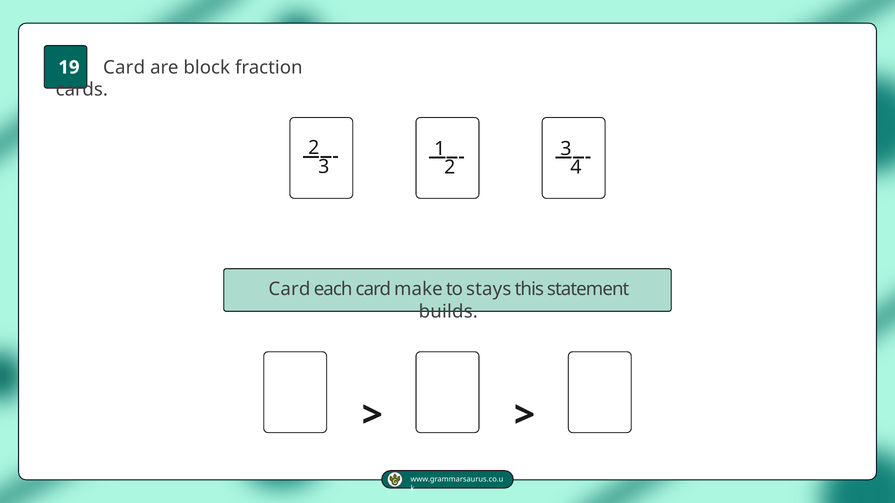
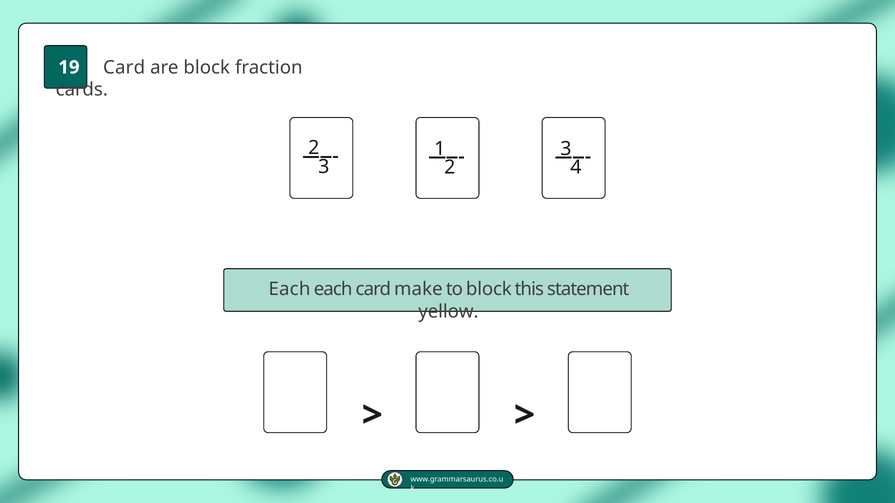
Card at (289, 290): Card -> Each
to stays: stays -> block
builds: builds -> yellow
